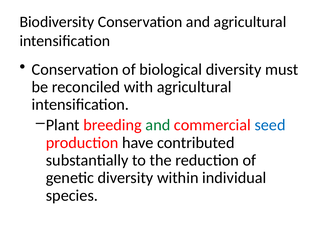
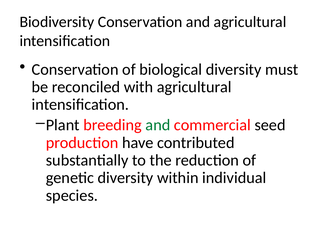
seed colour: blue -> black
